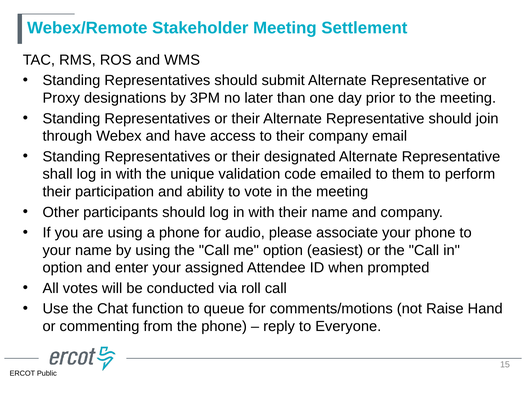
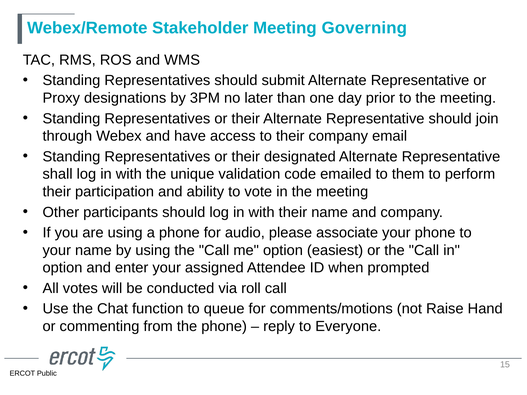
Settlement: Settlement -> Governing
